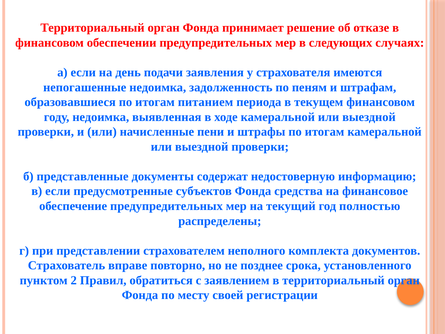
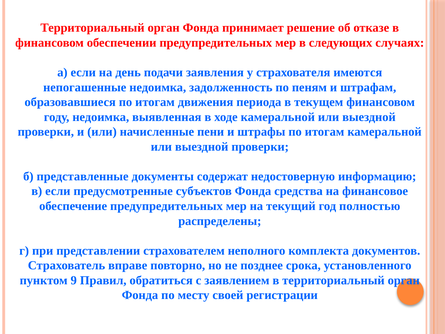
питанием: питанием -> движения
2: 2 -> 9
